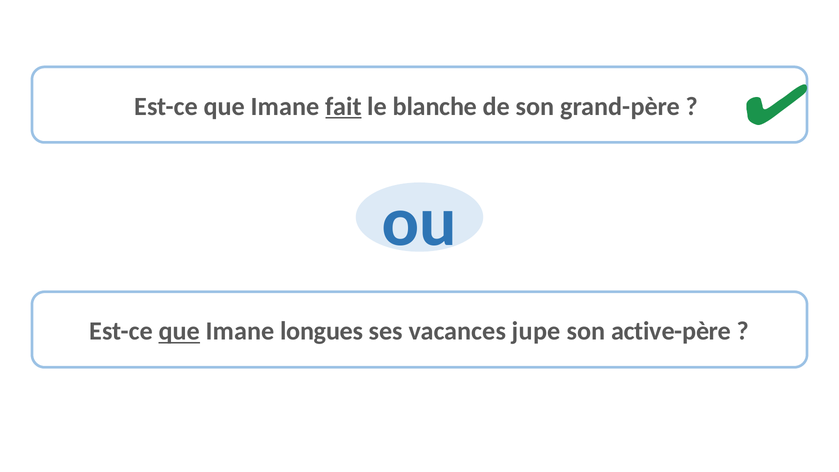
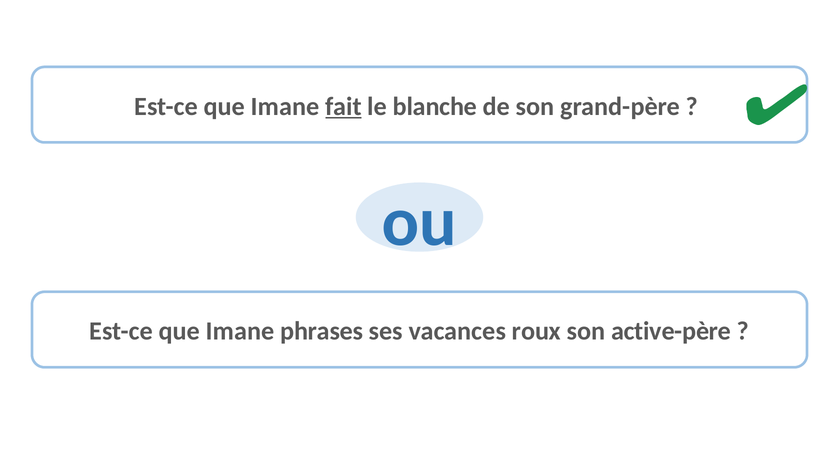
que at (179, 331) underline: present -> none
longues: longues -> phrases
jupe: jupe -> roux
